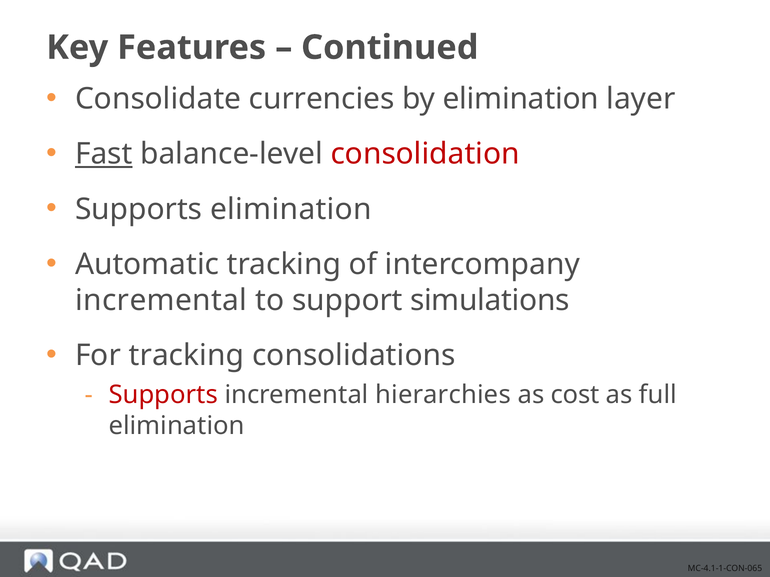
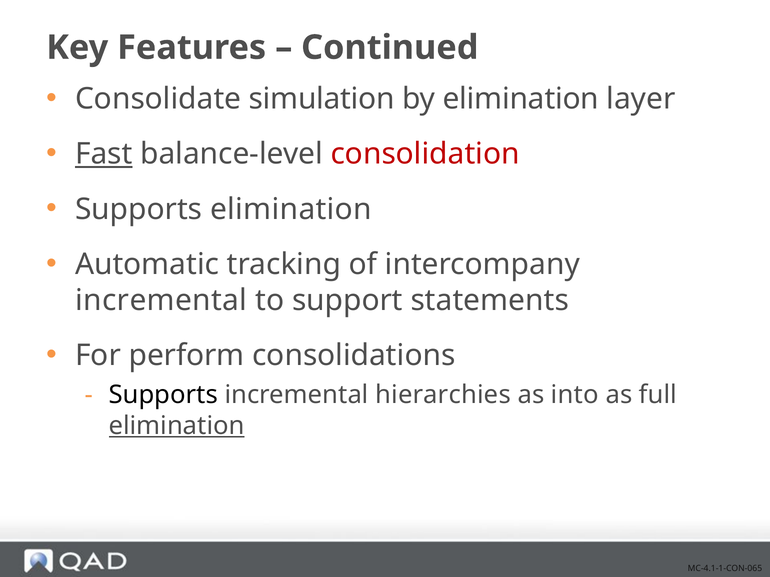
currencies: currencies -> simulation
simulations: simulations -> statements
For tracking: tracking -> perform
Supports at (163, 395) colour: red -> black
cost: cost -> into
elimination at (177, 426) underline: none -> present
